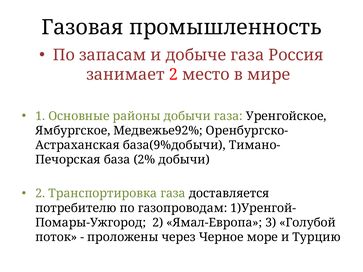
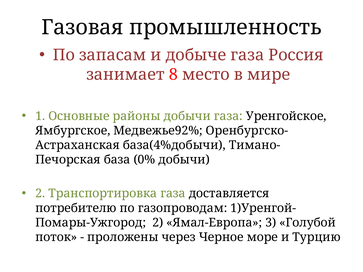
занимает 2: 2 -> 8
база(9%добычи: база(9%добычи -> база(4%добычи
2%: 2% -> 0%
